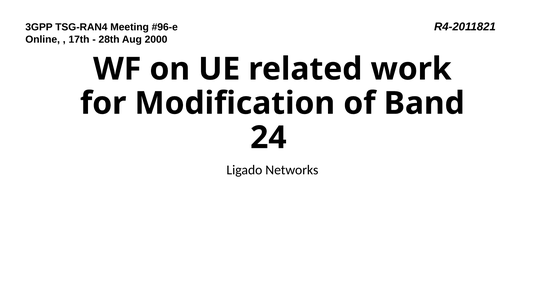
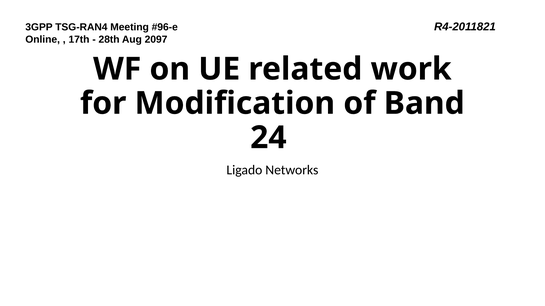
2000: 2000 -> 2097
